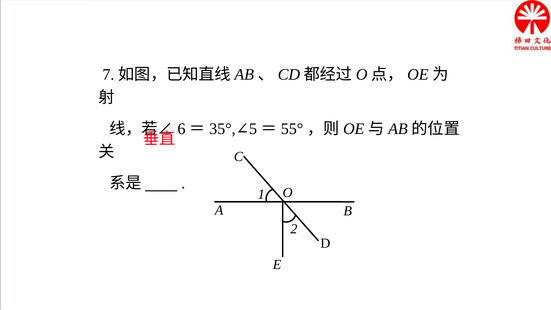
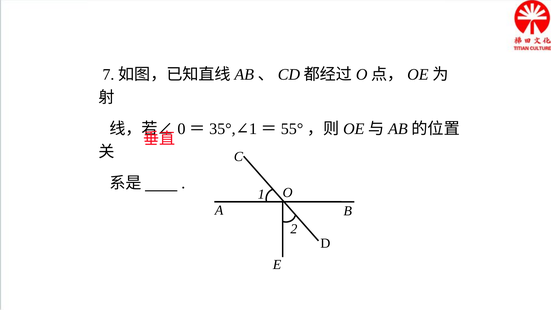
6: 6 -> 0
5 at (253, 129): 5 -> 1
